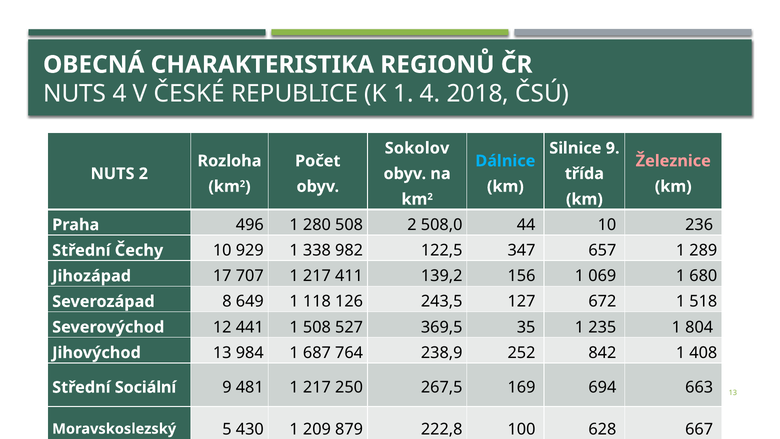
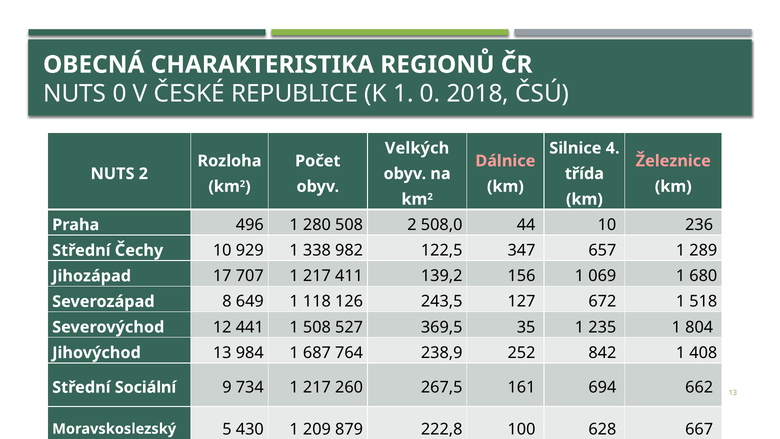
NUTS 4: 4 -> 0
1 4: 4 -> 0
Sokolov: Sokolov -> Velkých
Silnice 9: 9 -> 4
Dálnice colour: light blue -> pink
481: 481 -> 734
250: 250 -> 260
169: 169 -> 161
663: 663 -> 662
